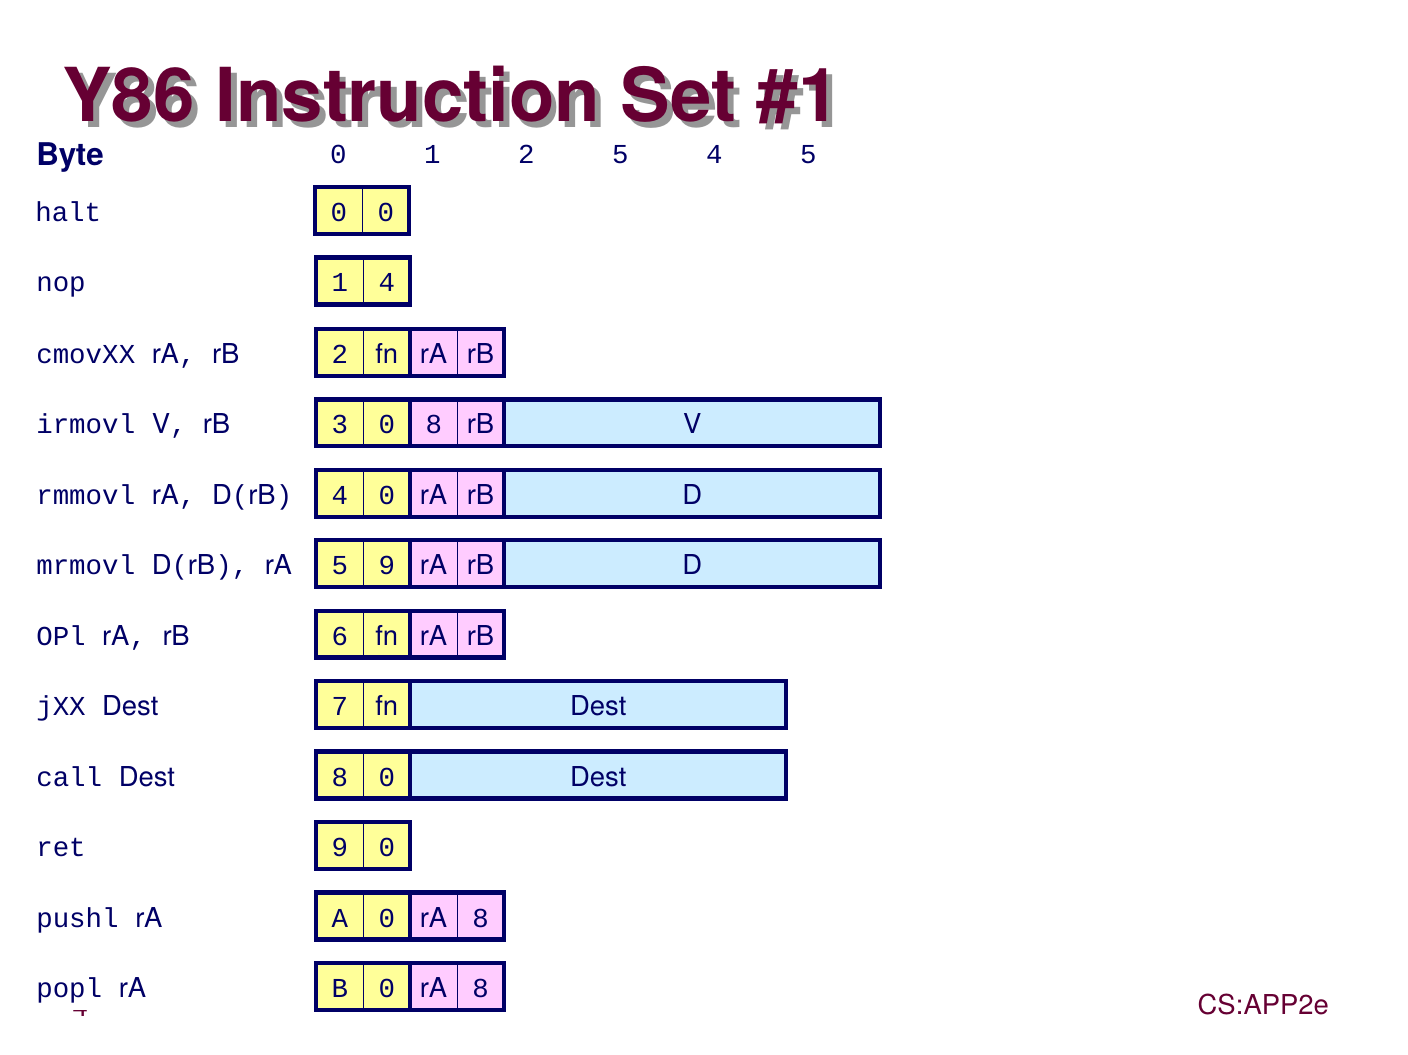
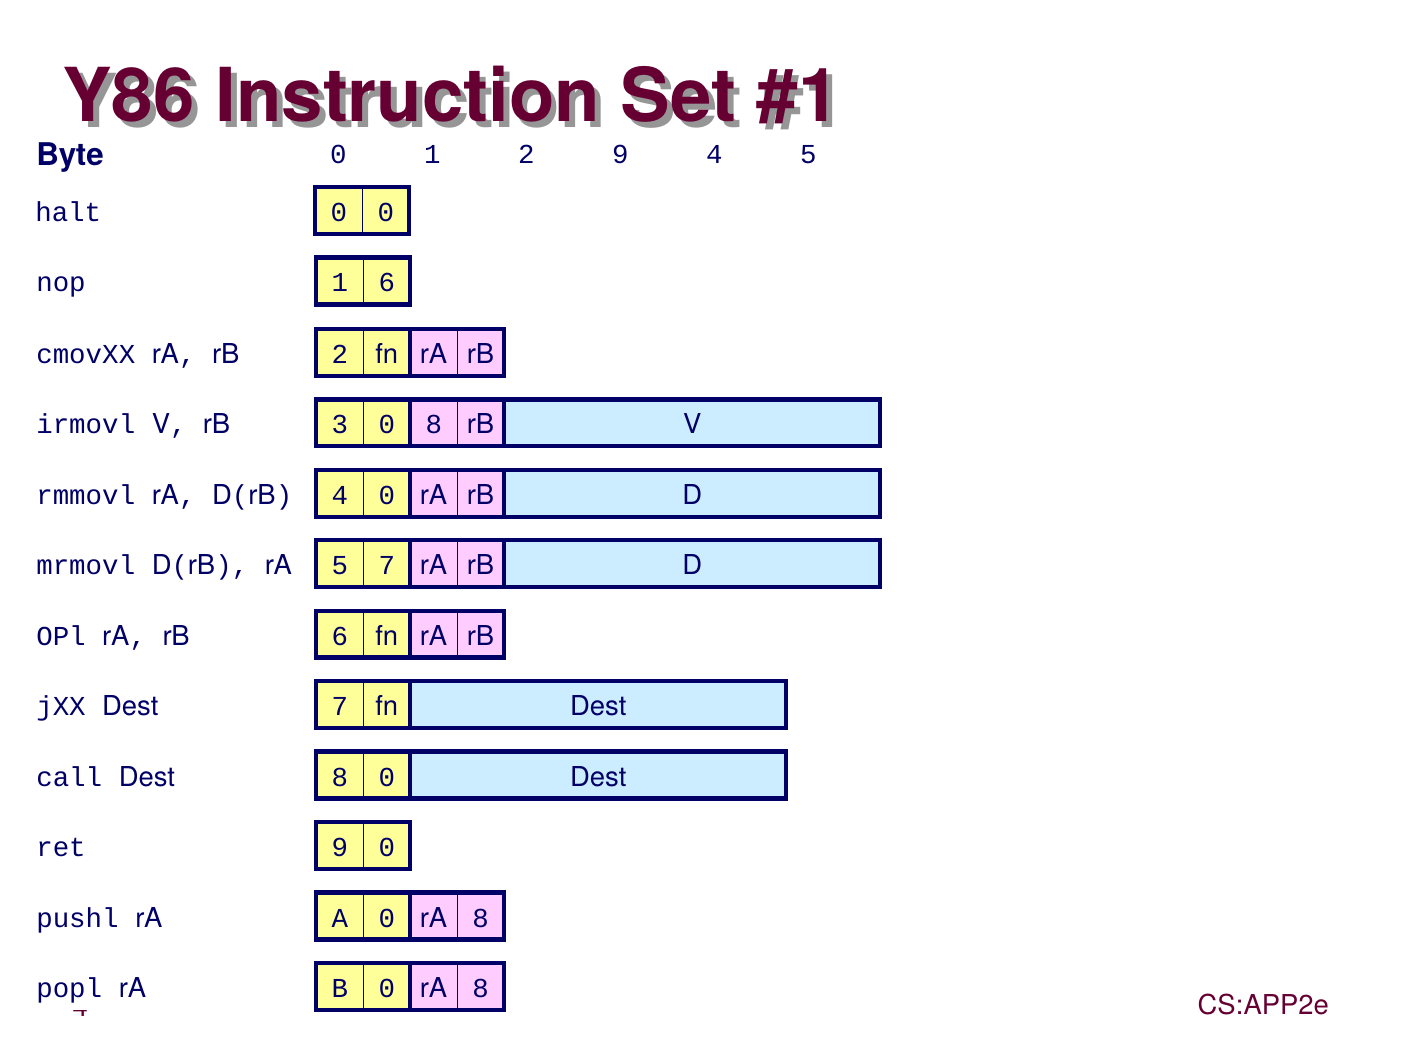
2 5: 5 -> 9
1 4: 4 -> 6
5 9: 9 -> 7
